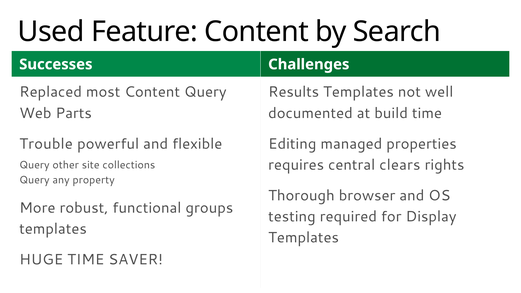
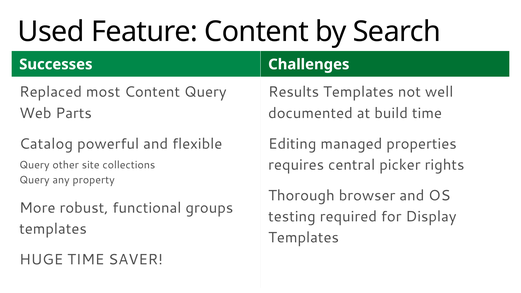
Trouble: Trouble -> Catalog
clears: clears -> picker
